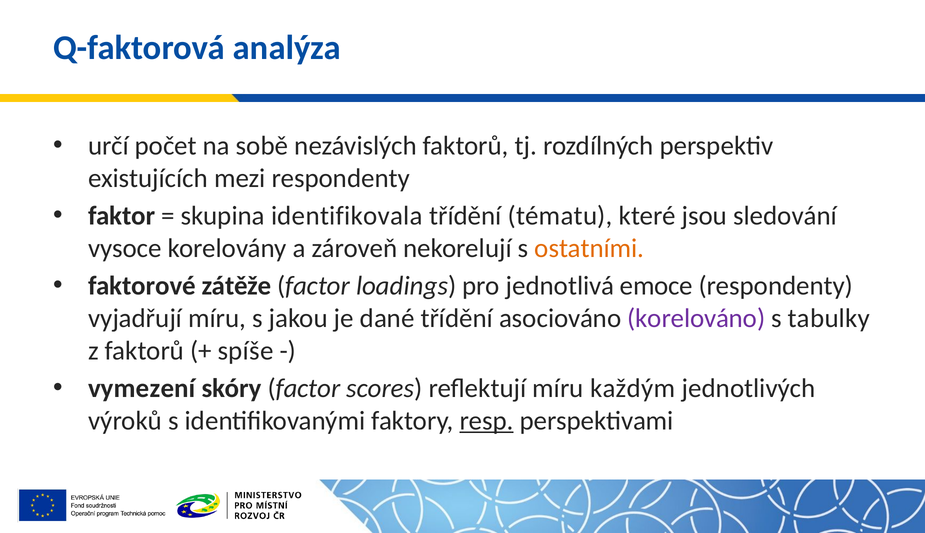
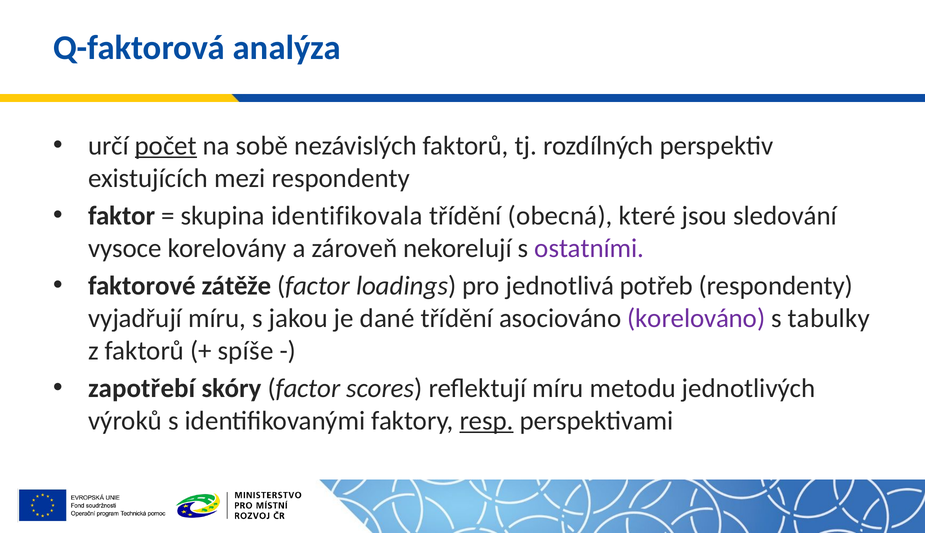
počet underline: none -> present
tématu: tématu -> obecná
ostatními colour: orange -> purple
emoce: emoce -> potřeb
vymezení: vymezení -> zapotřebí
každým: každým -> metodu
